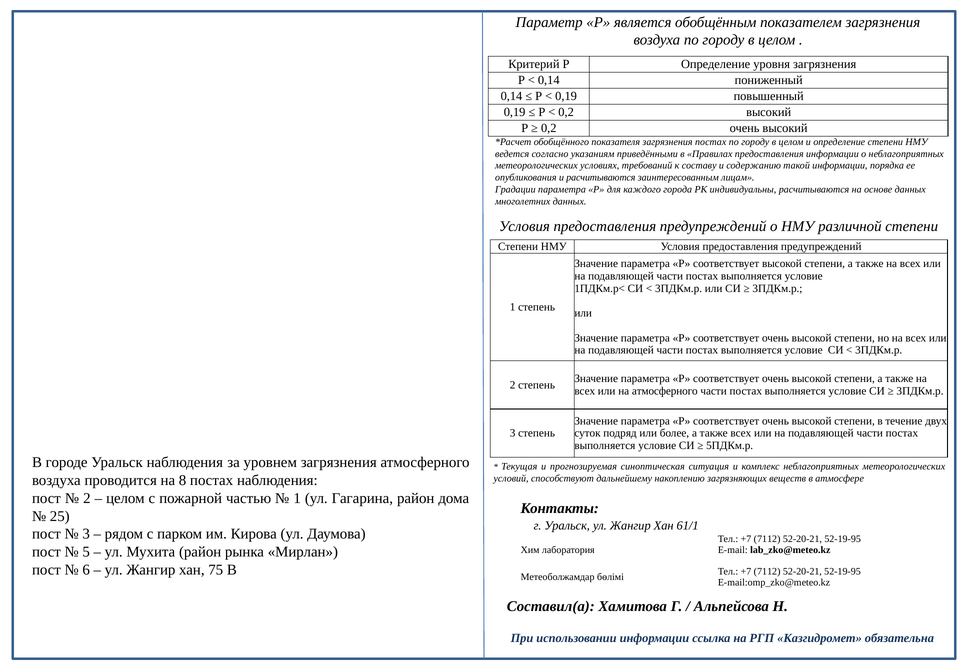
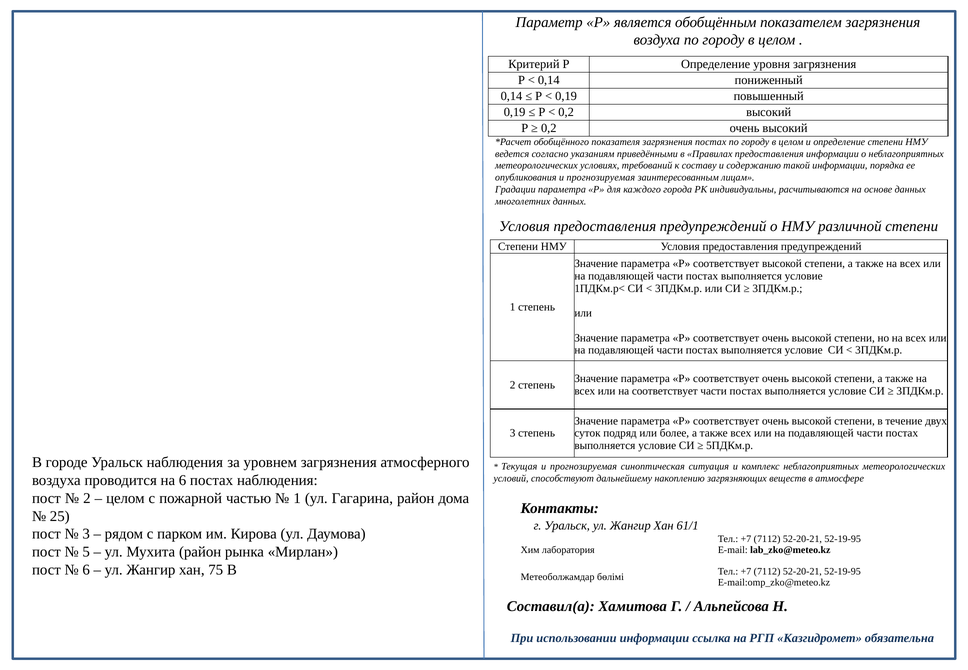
опубликования и расчитываются: расчитываются -> прогнозируемая
на атмосферного: атмосферного -> соответствует
на 8: 8 -> 6
